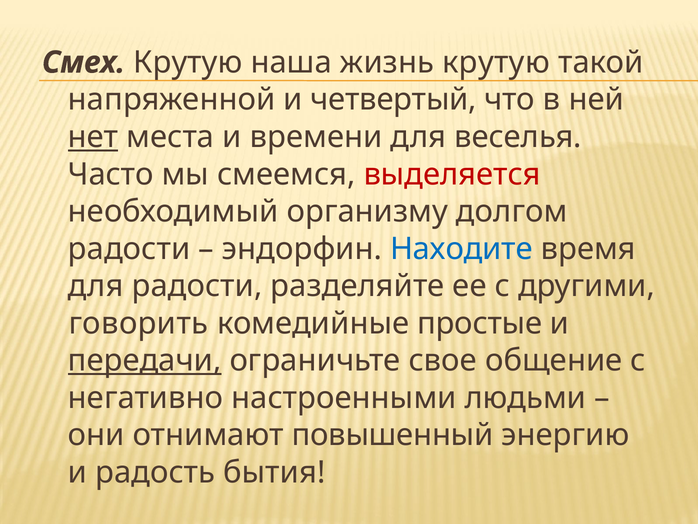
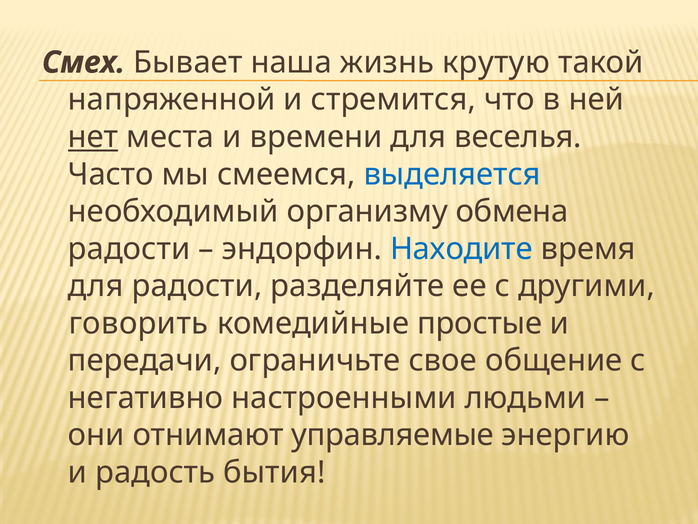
Смех Крутую: Крутую -> Бывает
четвертый: четвертый -> стремится
выделяется colour: red -> blue
долгом: долгом -> обмена
передачи underline: present -> none
повышенный: повышенный -> управляемые
